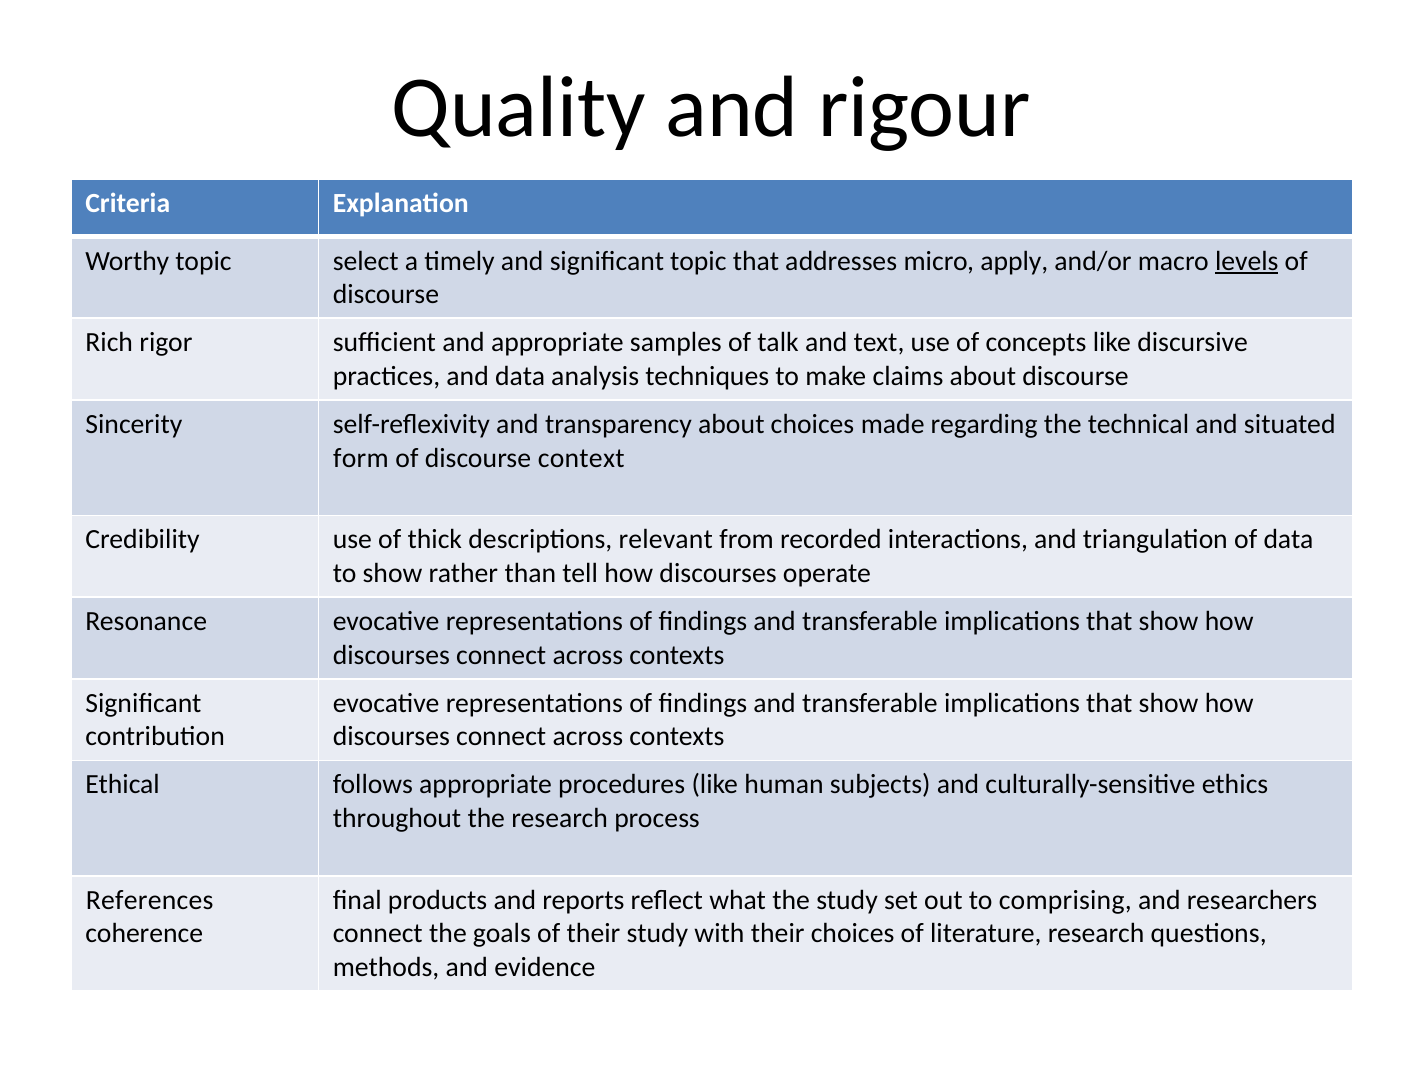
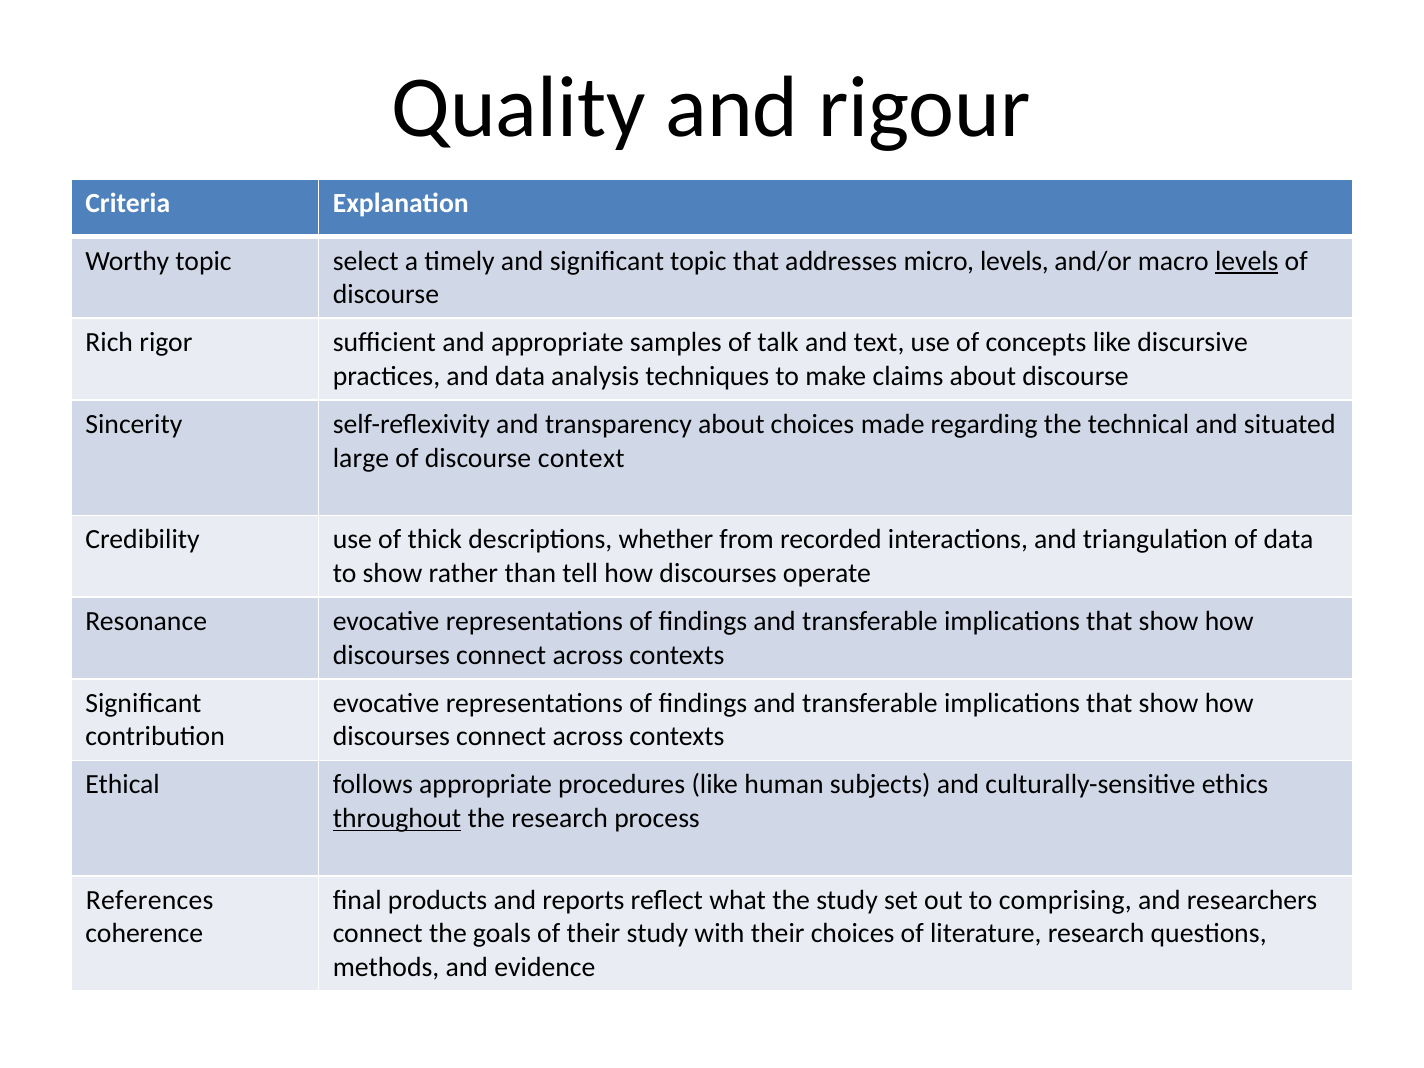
micro apply: apply -> levels
form: form -> large
relevant: relevant -> whether
throughout underline: none -> present
